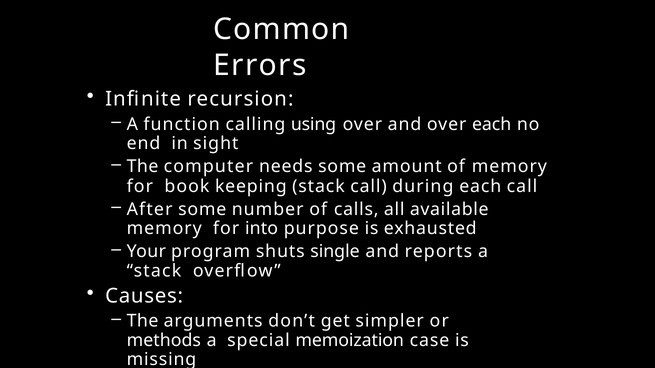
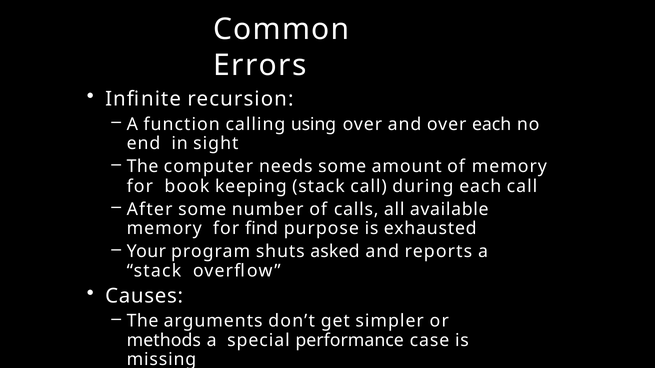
into: into -> find
single: single -> asked
memoization: memoization -> performance
